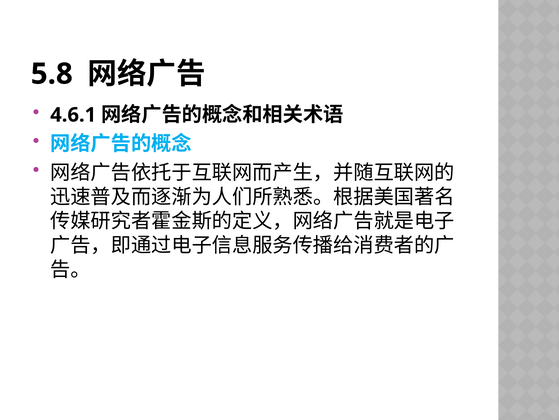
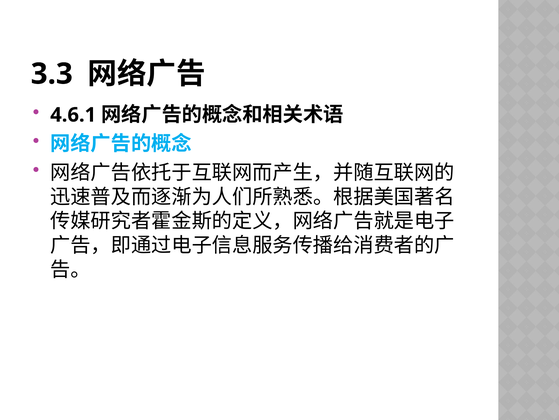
5.8: 5.8 -> 3.3
